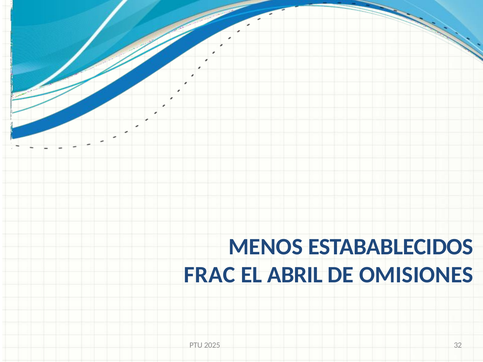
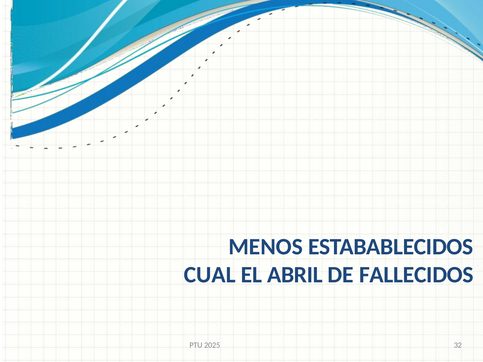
FRAC: FRAC -> CUAL
OMISIONES: OMISIONES -> FALLECIDOS
